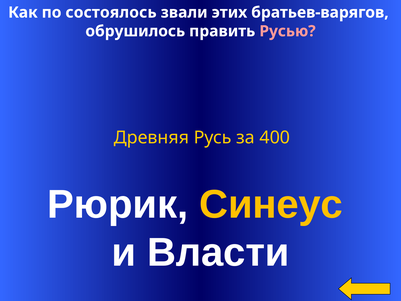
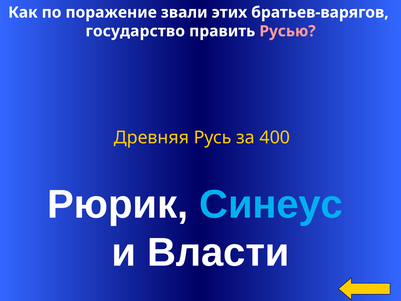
состоялось: состоялось -> поражение
обрушилось: обрушилось -> государство
Синеус colour: yellow -> light blue
